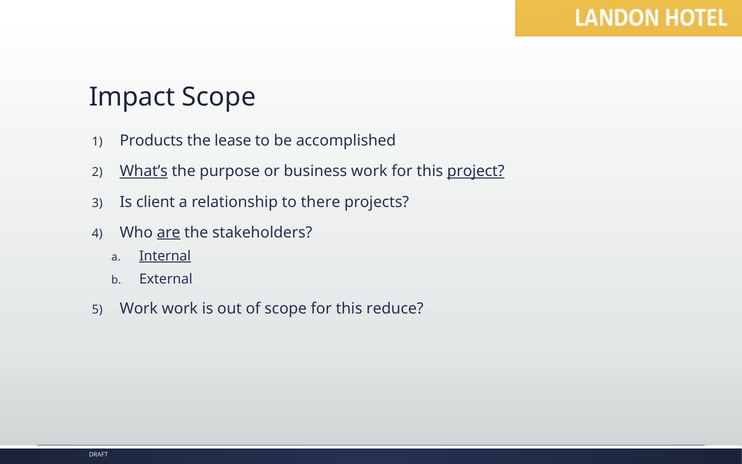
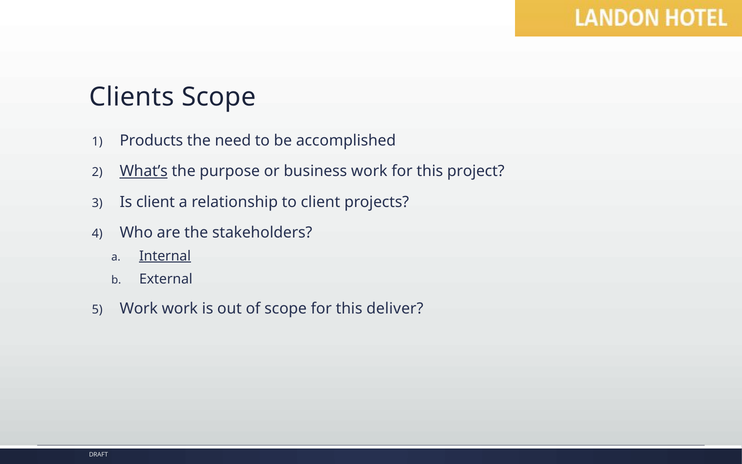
Impact: Impact -> Clients
lease: lease -> need
project underline: present -> none
to there: there -> client
are underline: present -> none
reduce: reduce -> deliver
